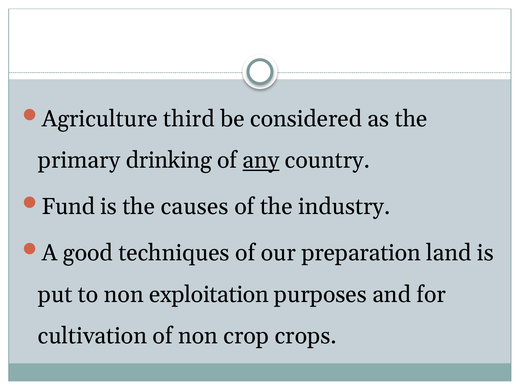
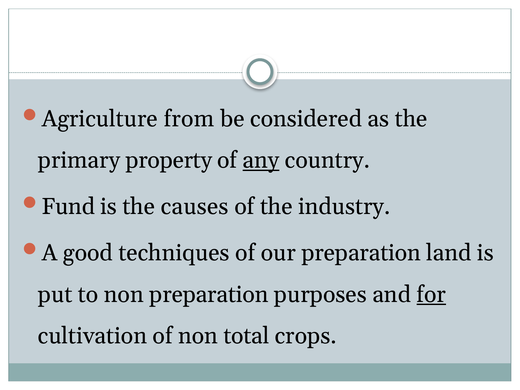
third: third -> from
drinking: drinking -> property
non exploitation: exploitation -> preparation
for underline: none -> present
crop: crop -> total
